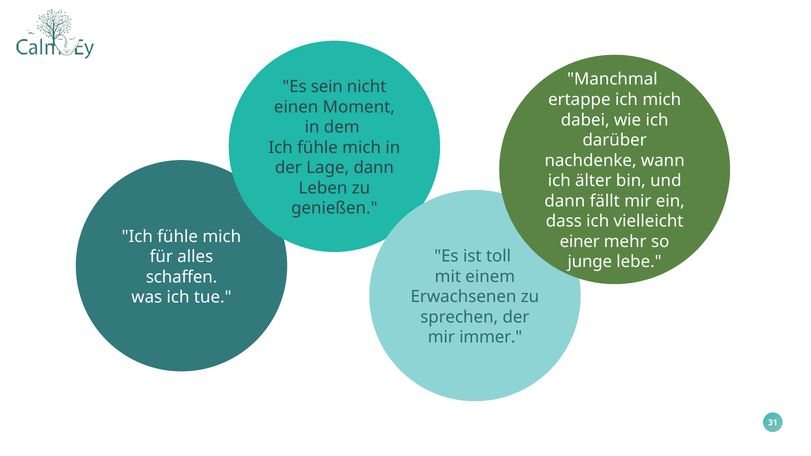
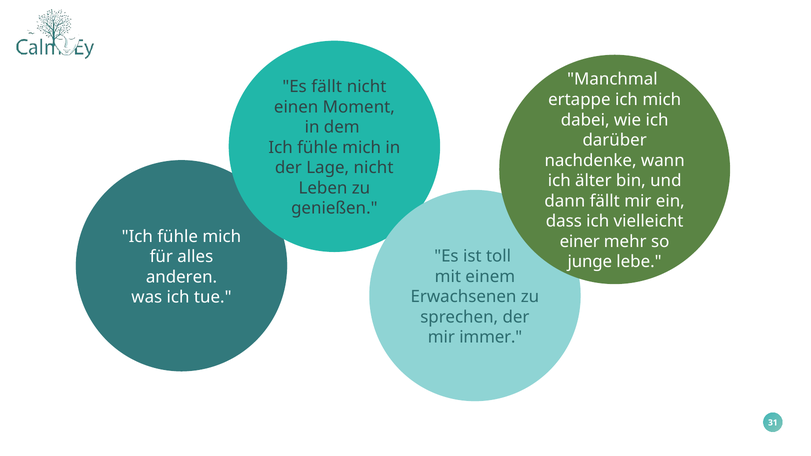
Es sein: sein -> fällt
Lage dann: dann -> nicht
schaffen: schaffen -> anderen
